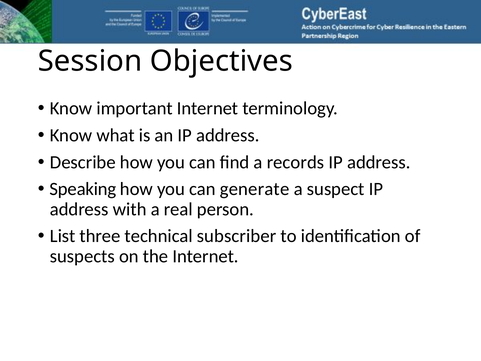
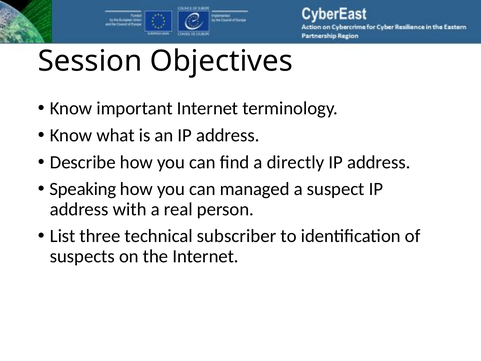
records: records -> directly
generate: generate -> managed
